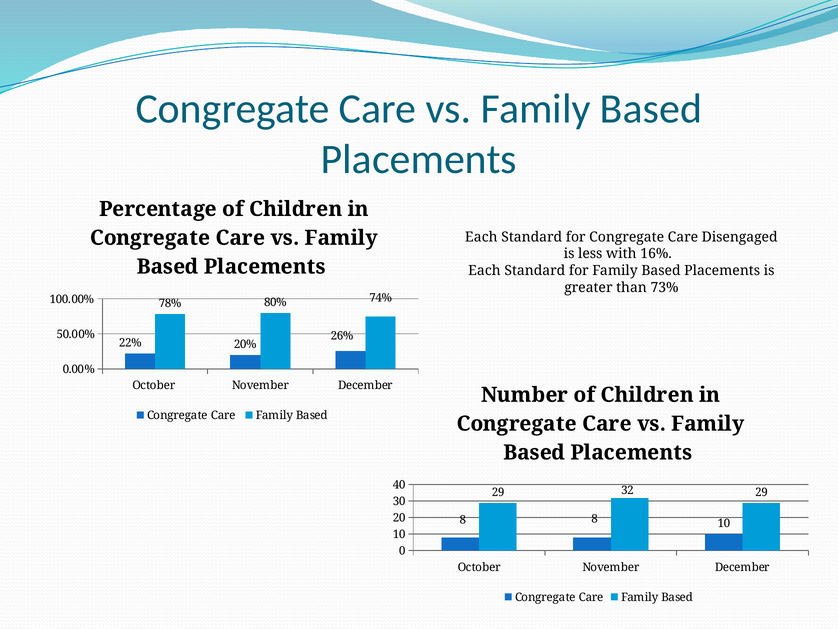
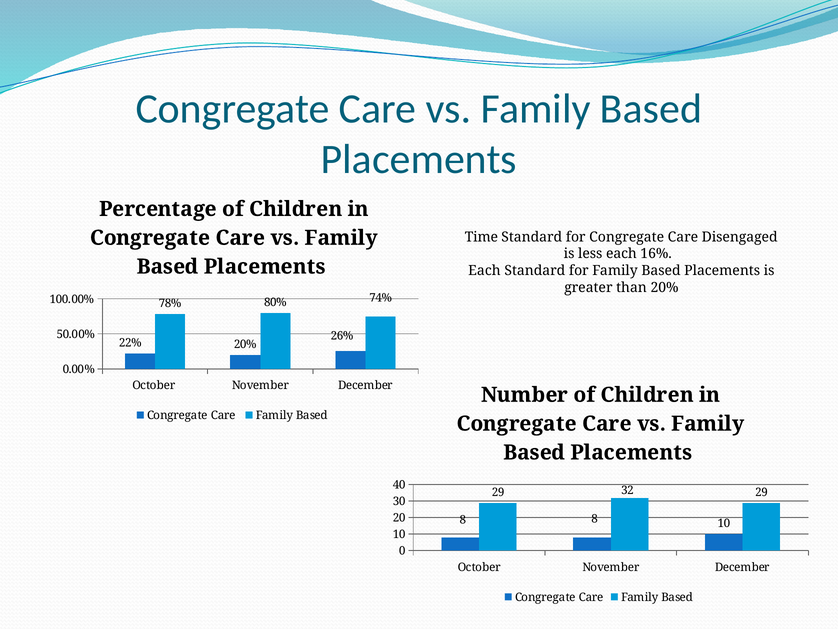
Each at (481, 237): Each -> Time
less with: with -> each
than 73%: 73% -> 20%
